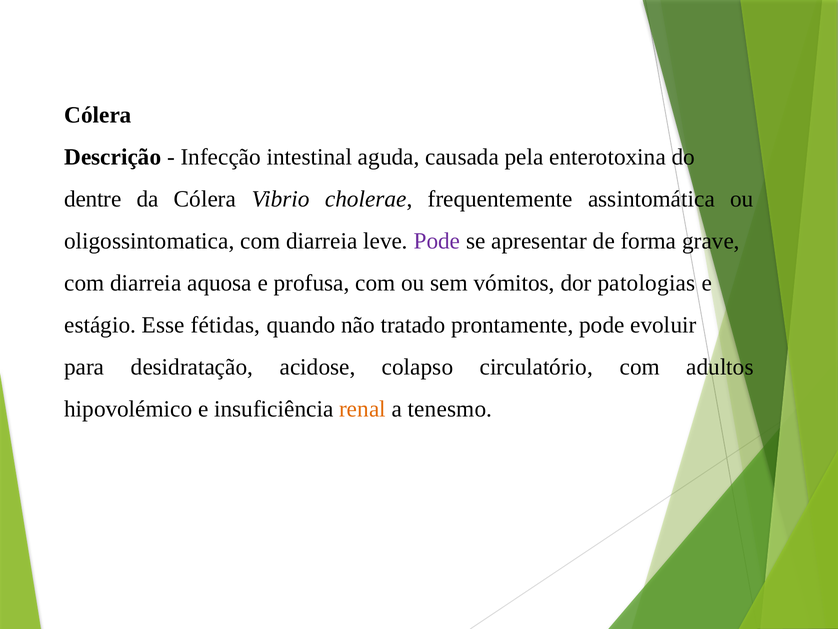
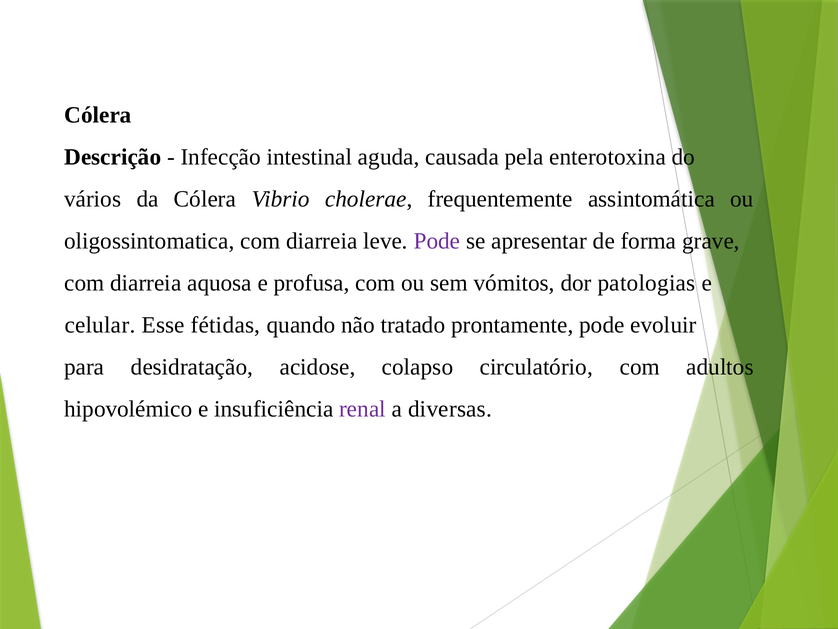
dentre: dentre -> vários
estágio: estágio -> celular
renal colour: orange -> purple
tenesmo: tenesmo -> diversas
